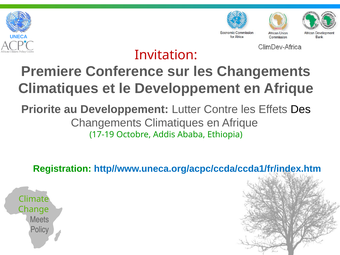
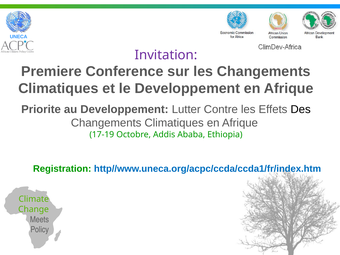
Invitation colour: red -> purple
